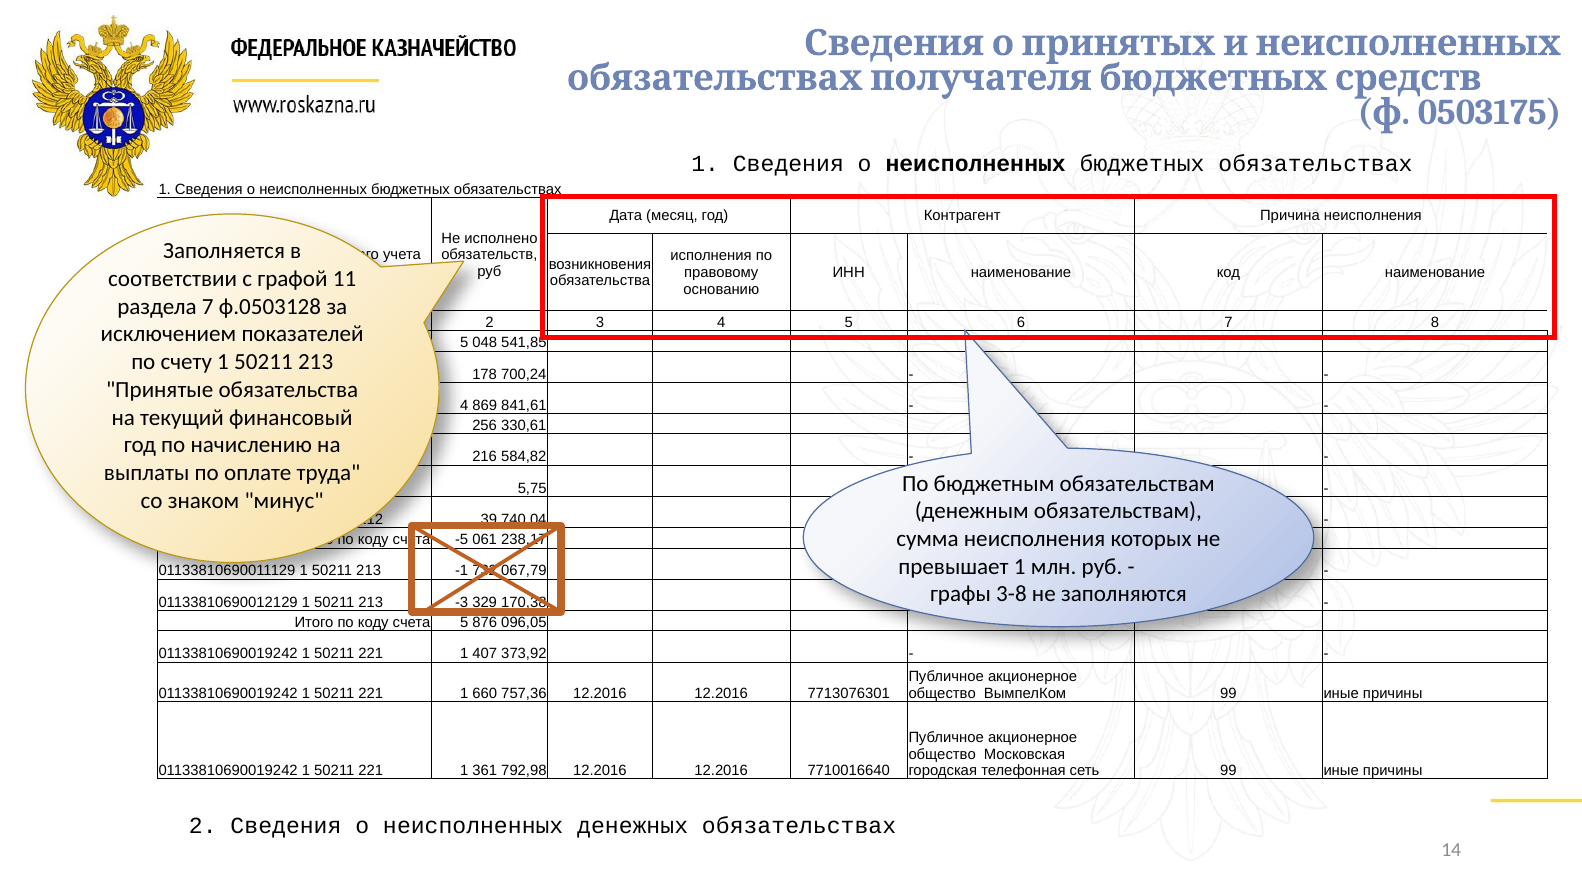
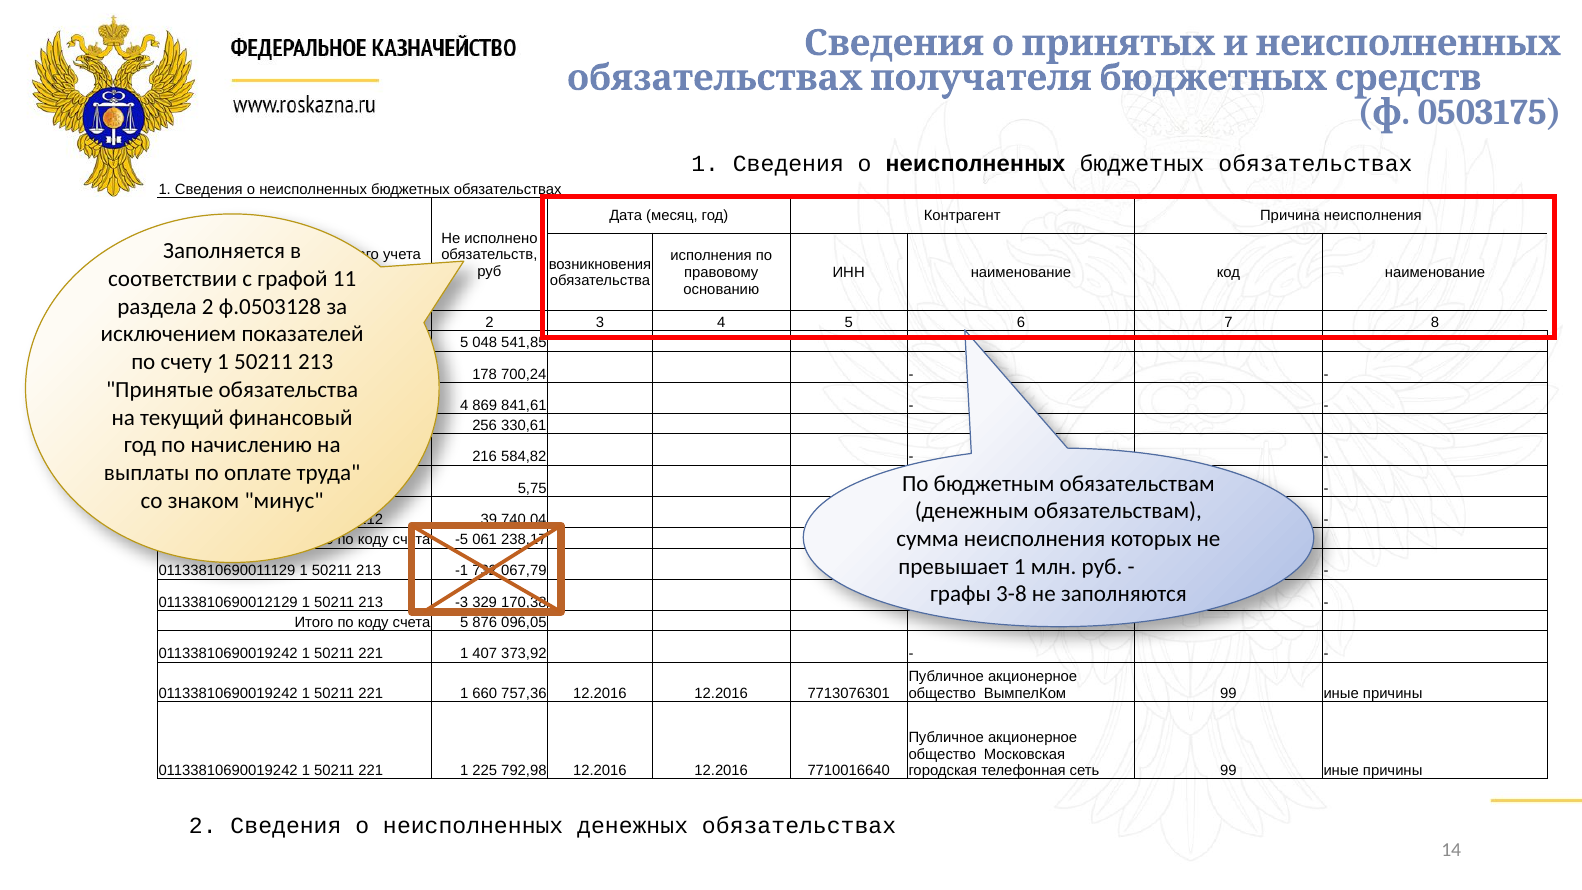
раздела 7: 7 -> 2
361: 361 -> 225
